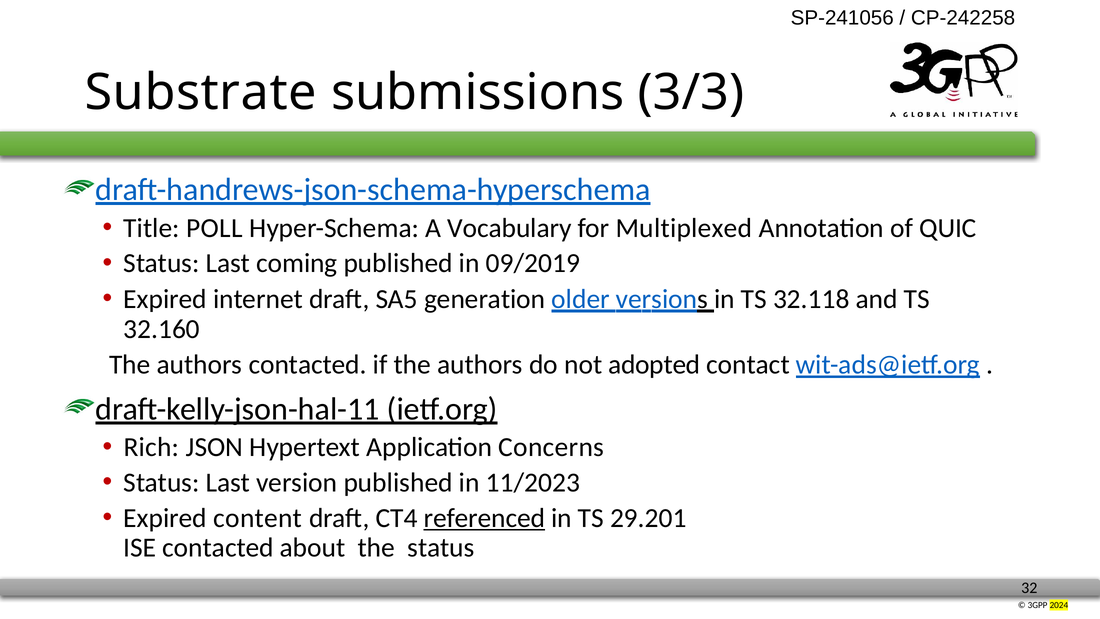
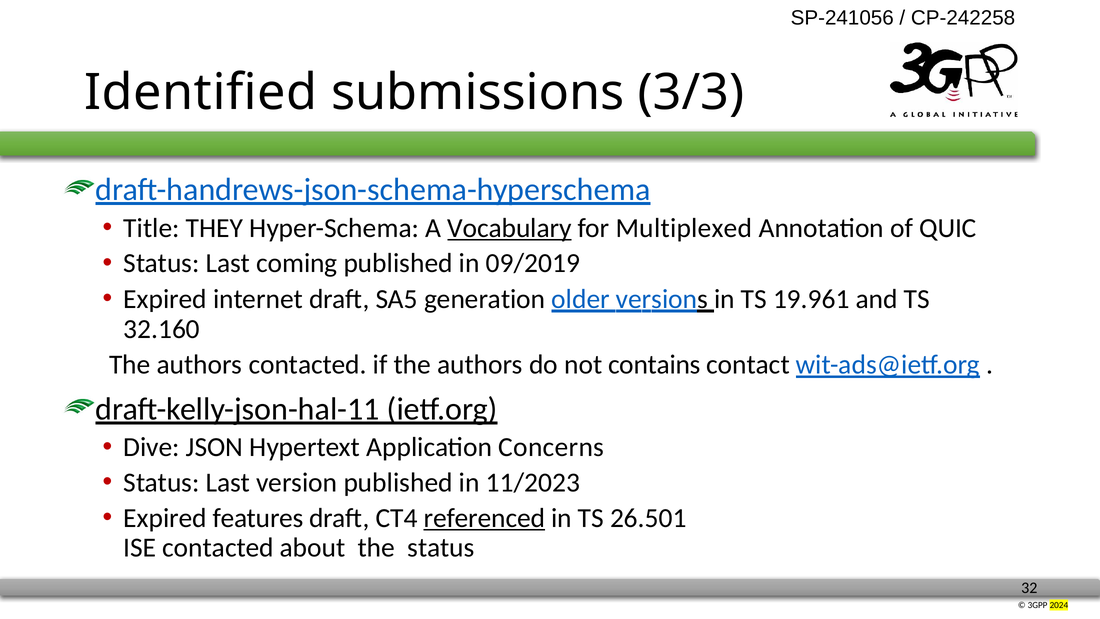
Substrate: Substrate -> Identified
POLL: POLL -> THEY
Vocabulary underline: none -> present
32.118: 32.118 -> 19.961
adopted: adopted -> contains
Rich: Rich -> Dive
content: content -> features
29.201: 29.201 -> 26.501
